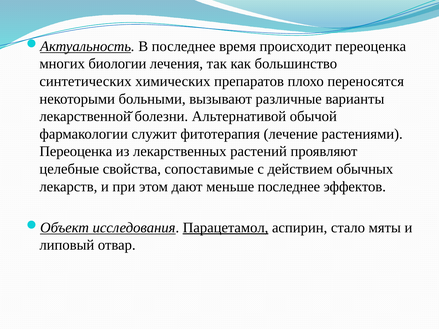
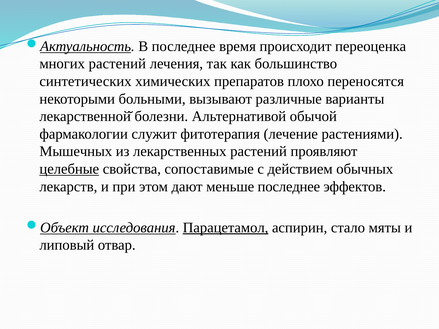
многих биологии: биологии -> растений
Переоценка at (76, 152): Переоценка -> Мышечных
целебные underline: none -> present
